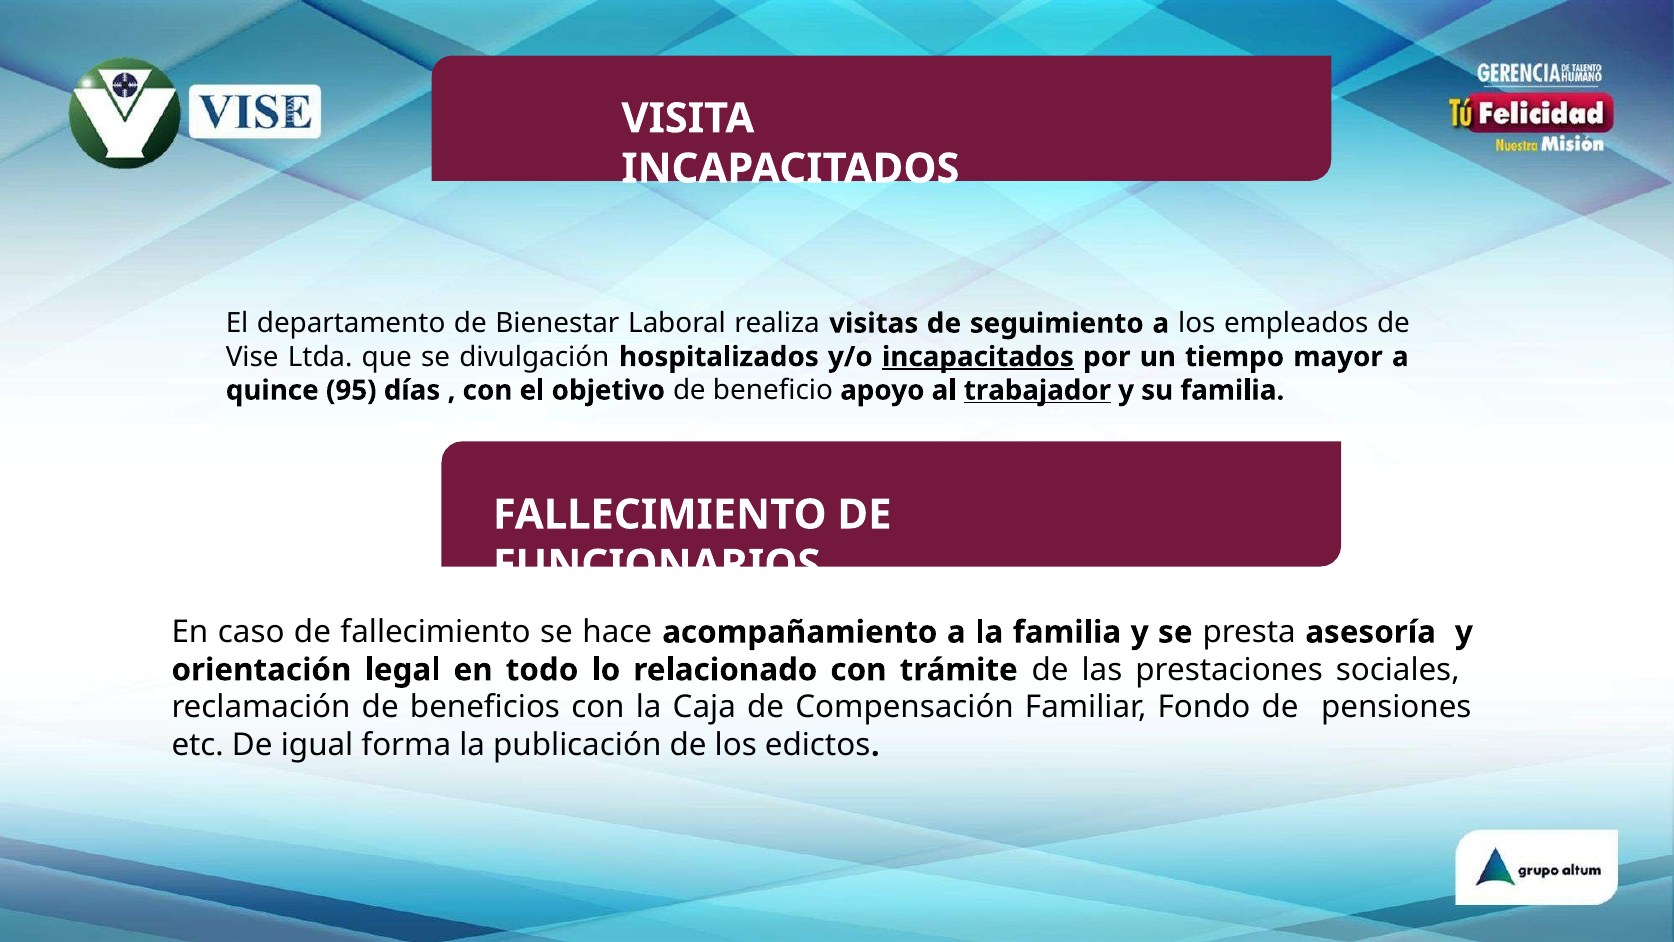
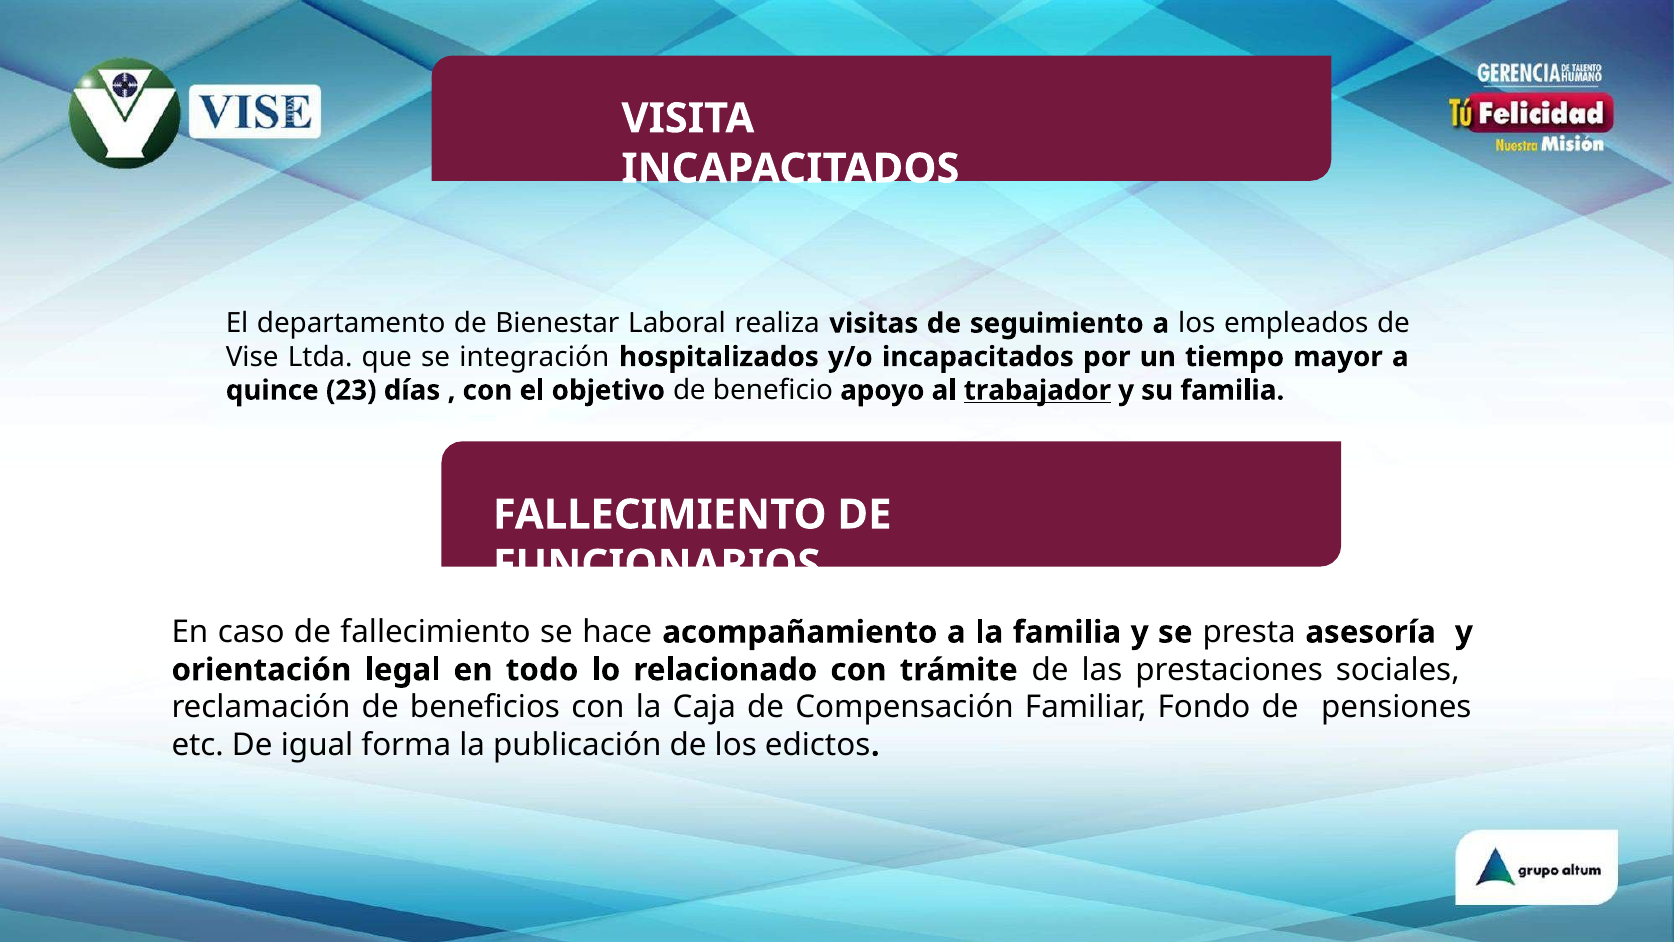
divulgación: divulgación -> integración
incapacitados at (978, 357) underline: present -> none
95: 95 -> 23
